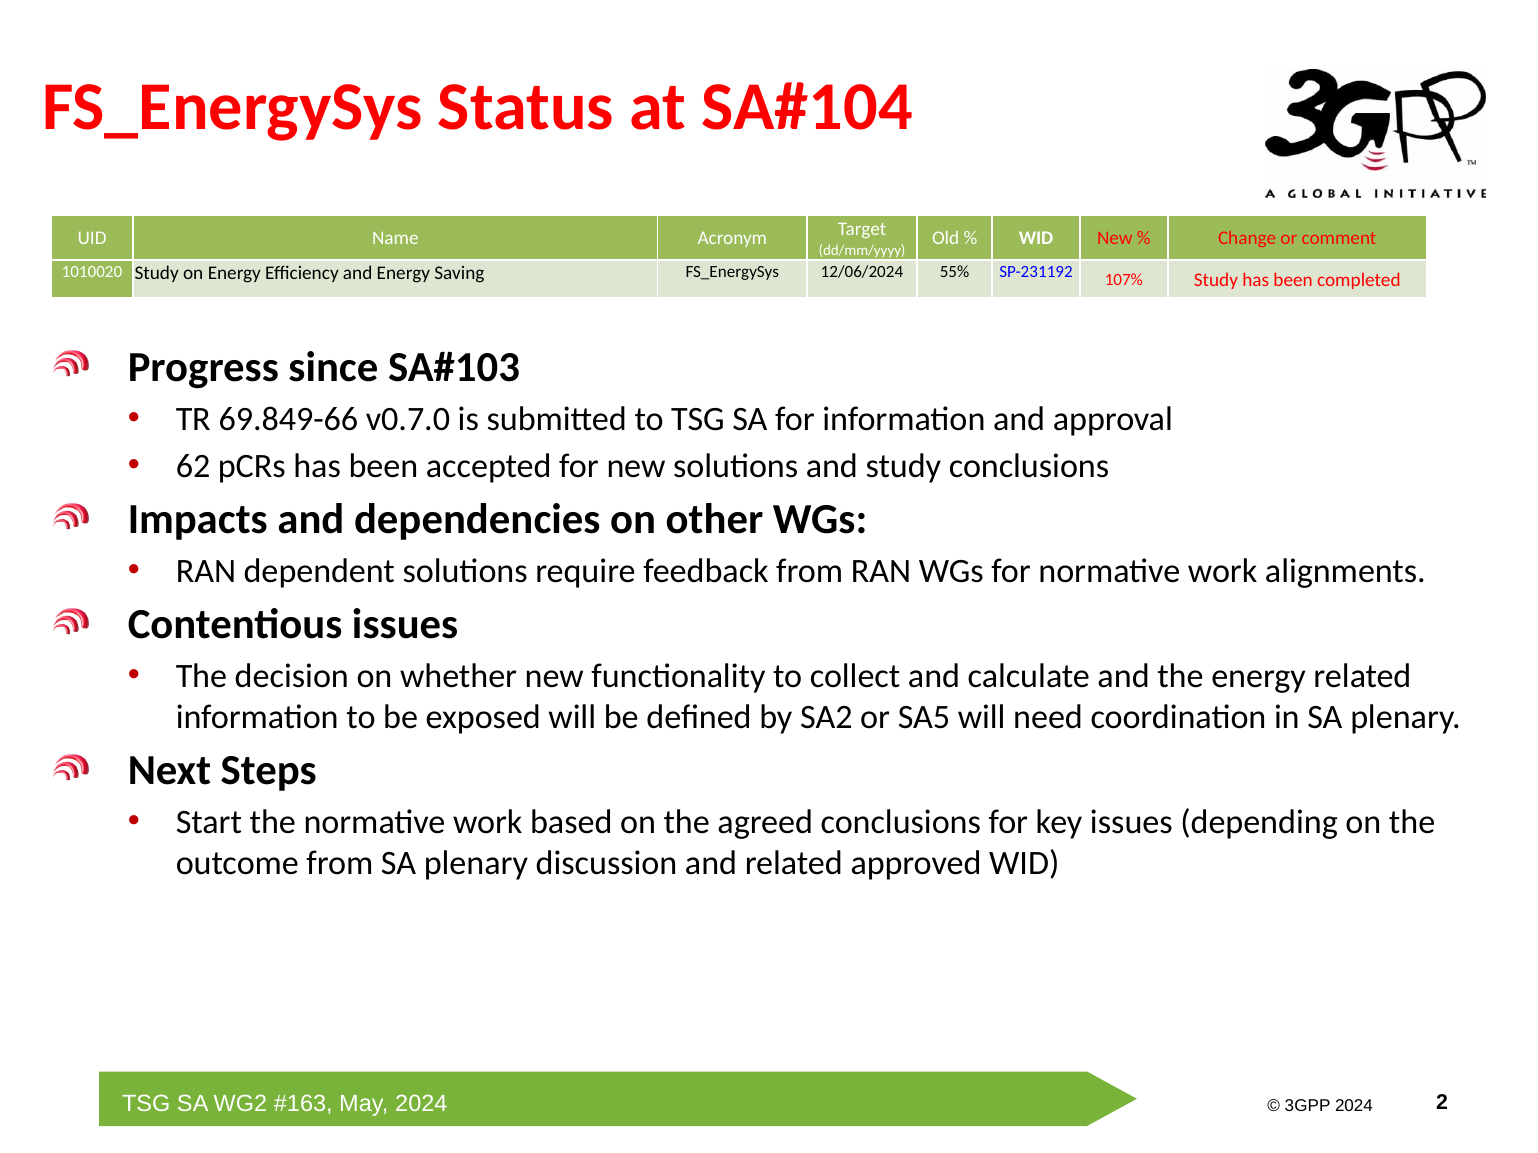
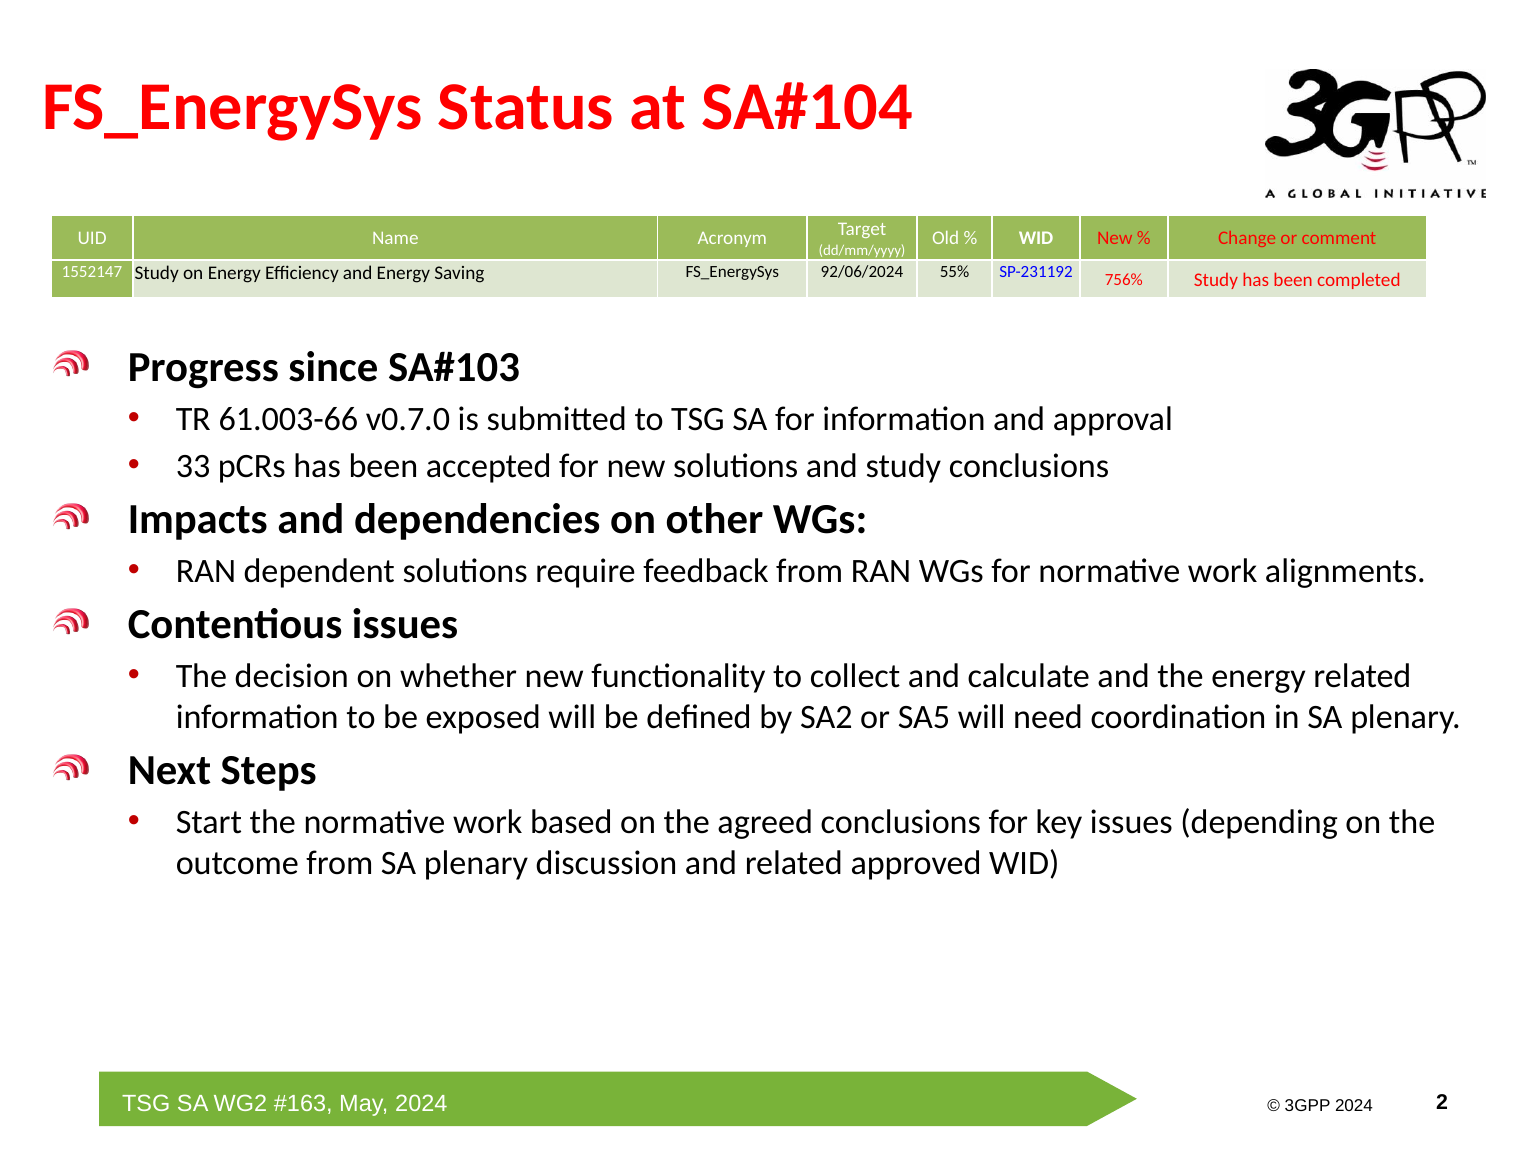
1010020: 1010020 -> 1552147
12/06/2024: 12/06/2024 -> 92/06/2024
107%: 107% -> 756%
69.849-66: 69.849-66 -> 61.003-66
62: 62 -> 33
